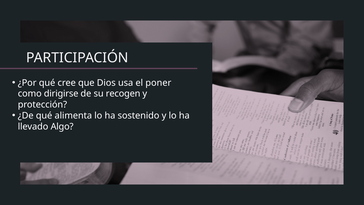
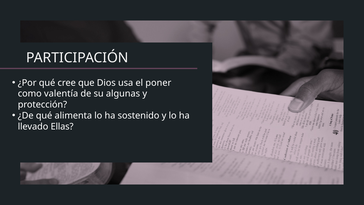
dirigirse: dirigirse -> valentía
recogen: recogen -> algunas
Algo: Algo -> Ellas
